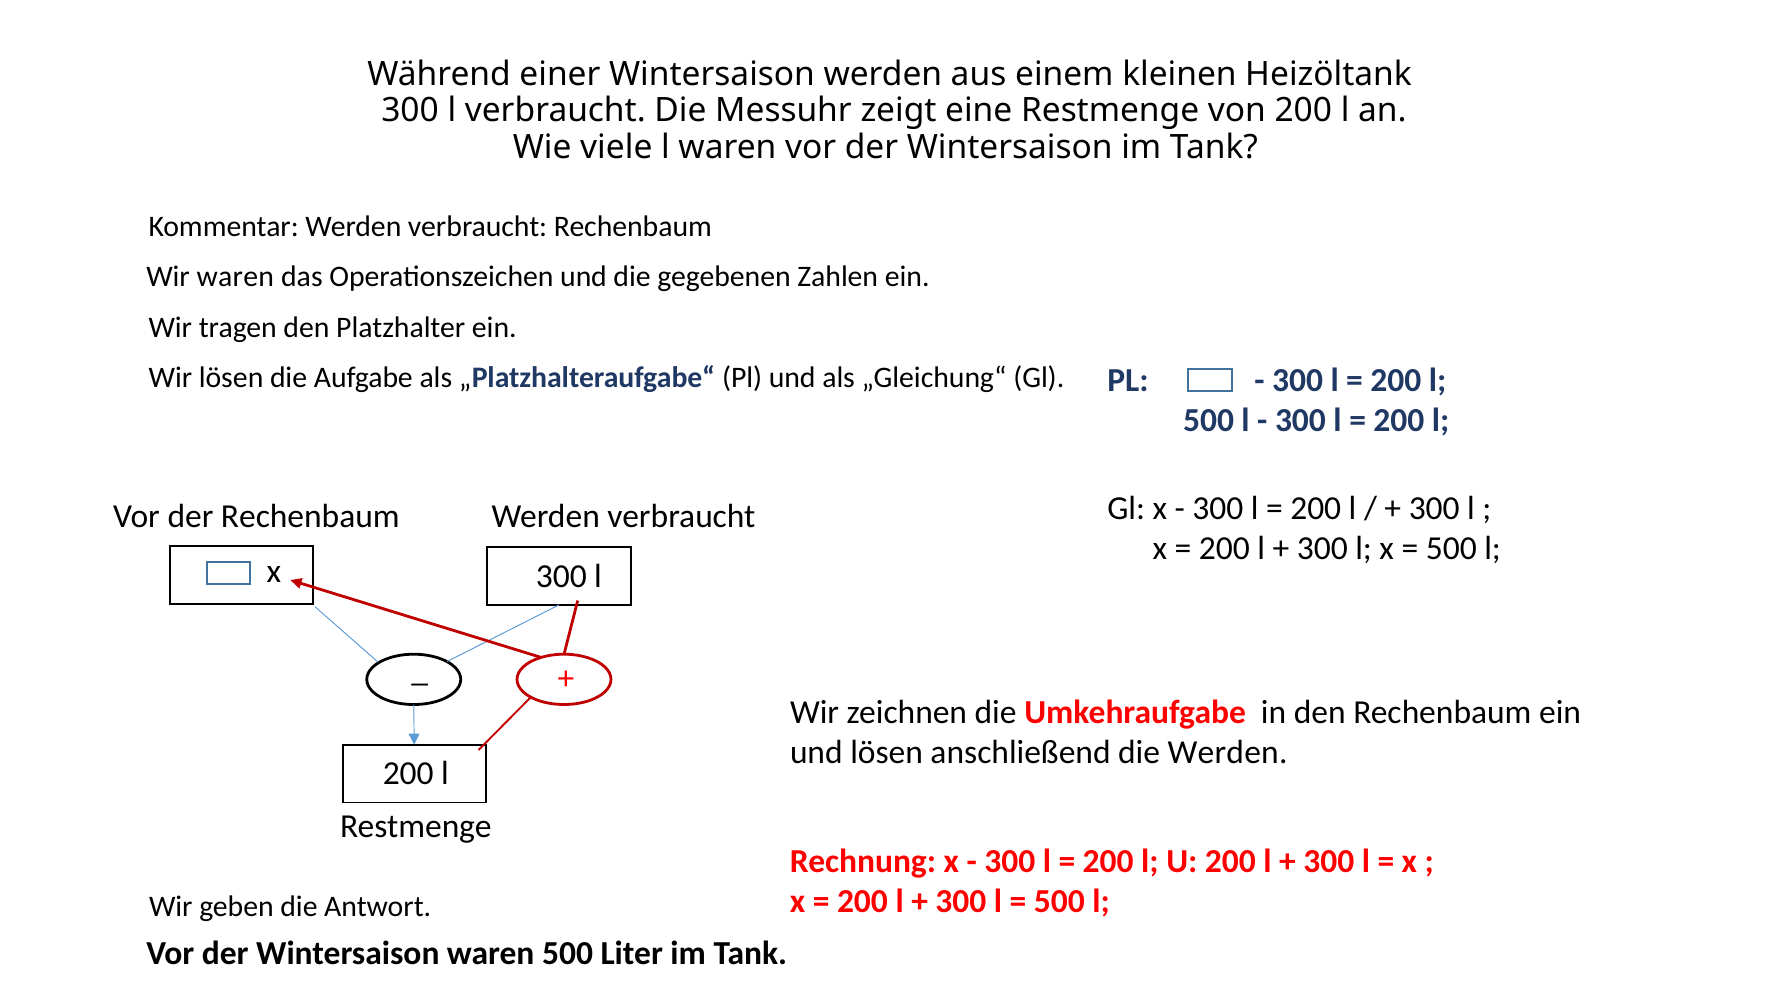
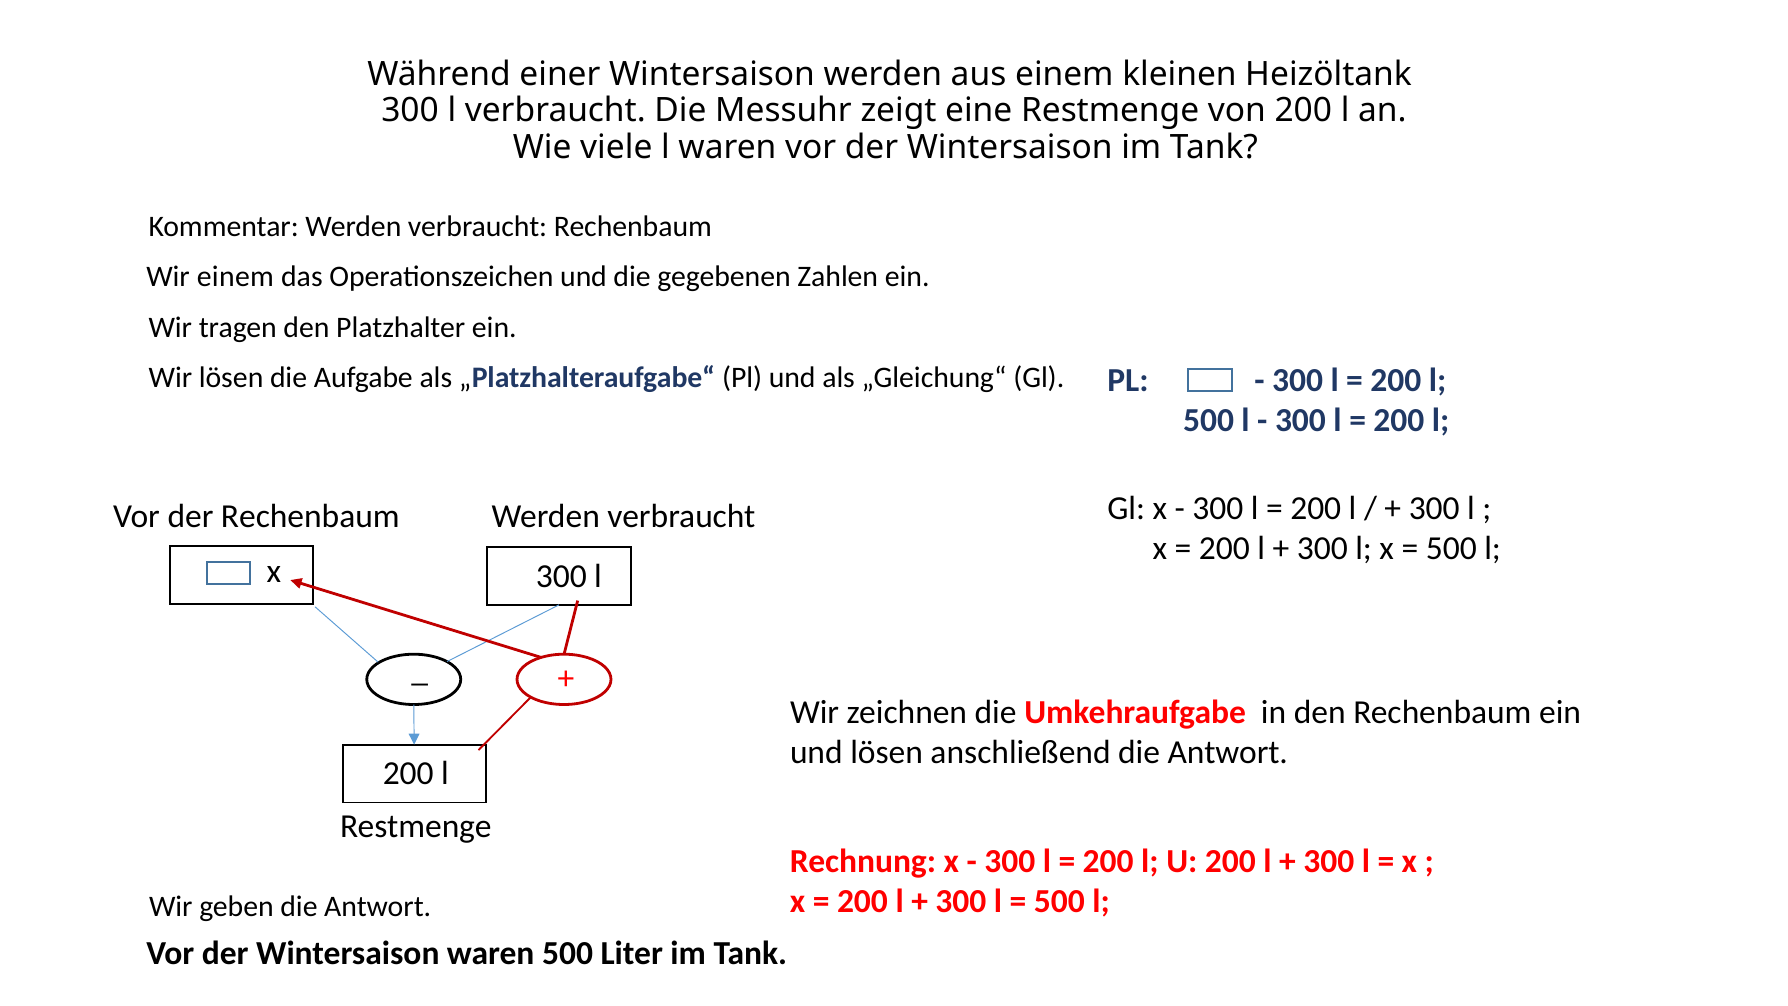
Wir waren: waren -> einem
anschließend die Werden: Werden -> Antwort
